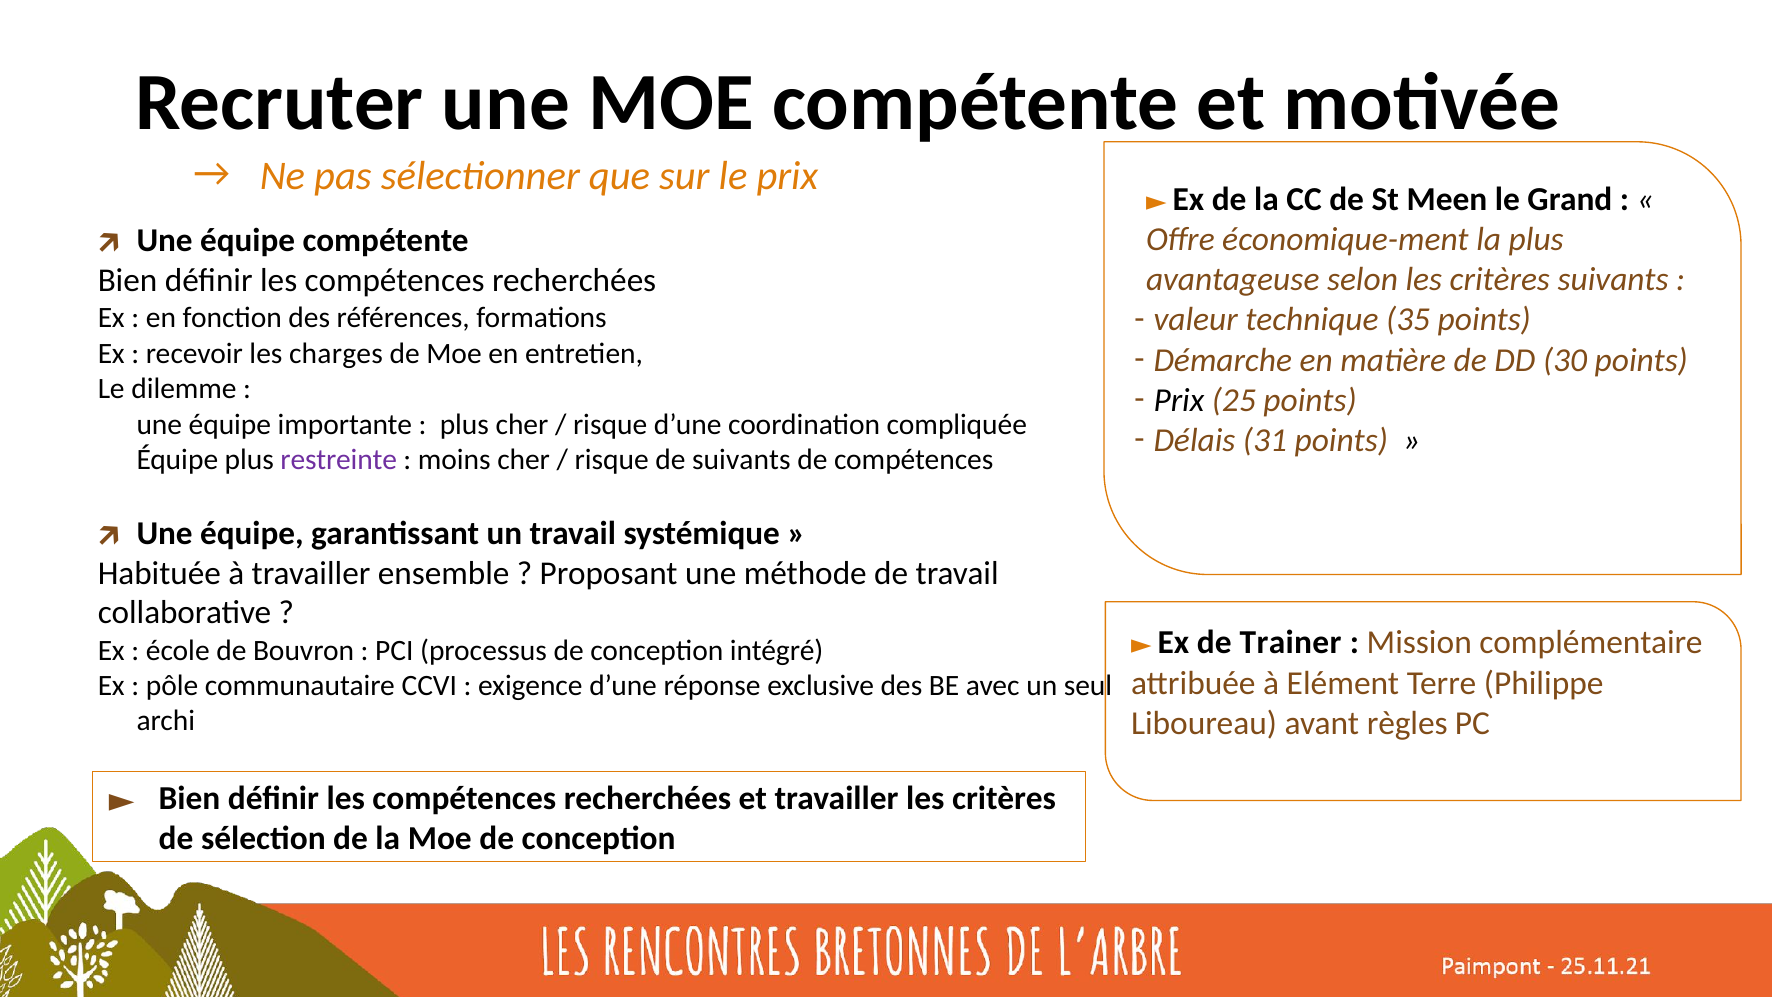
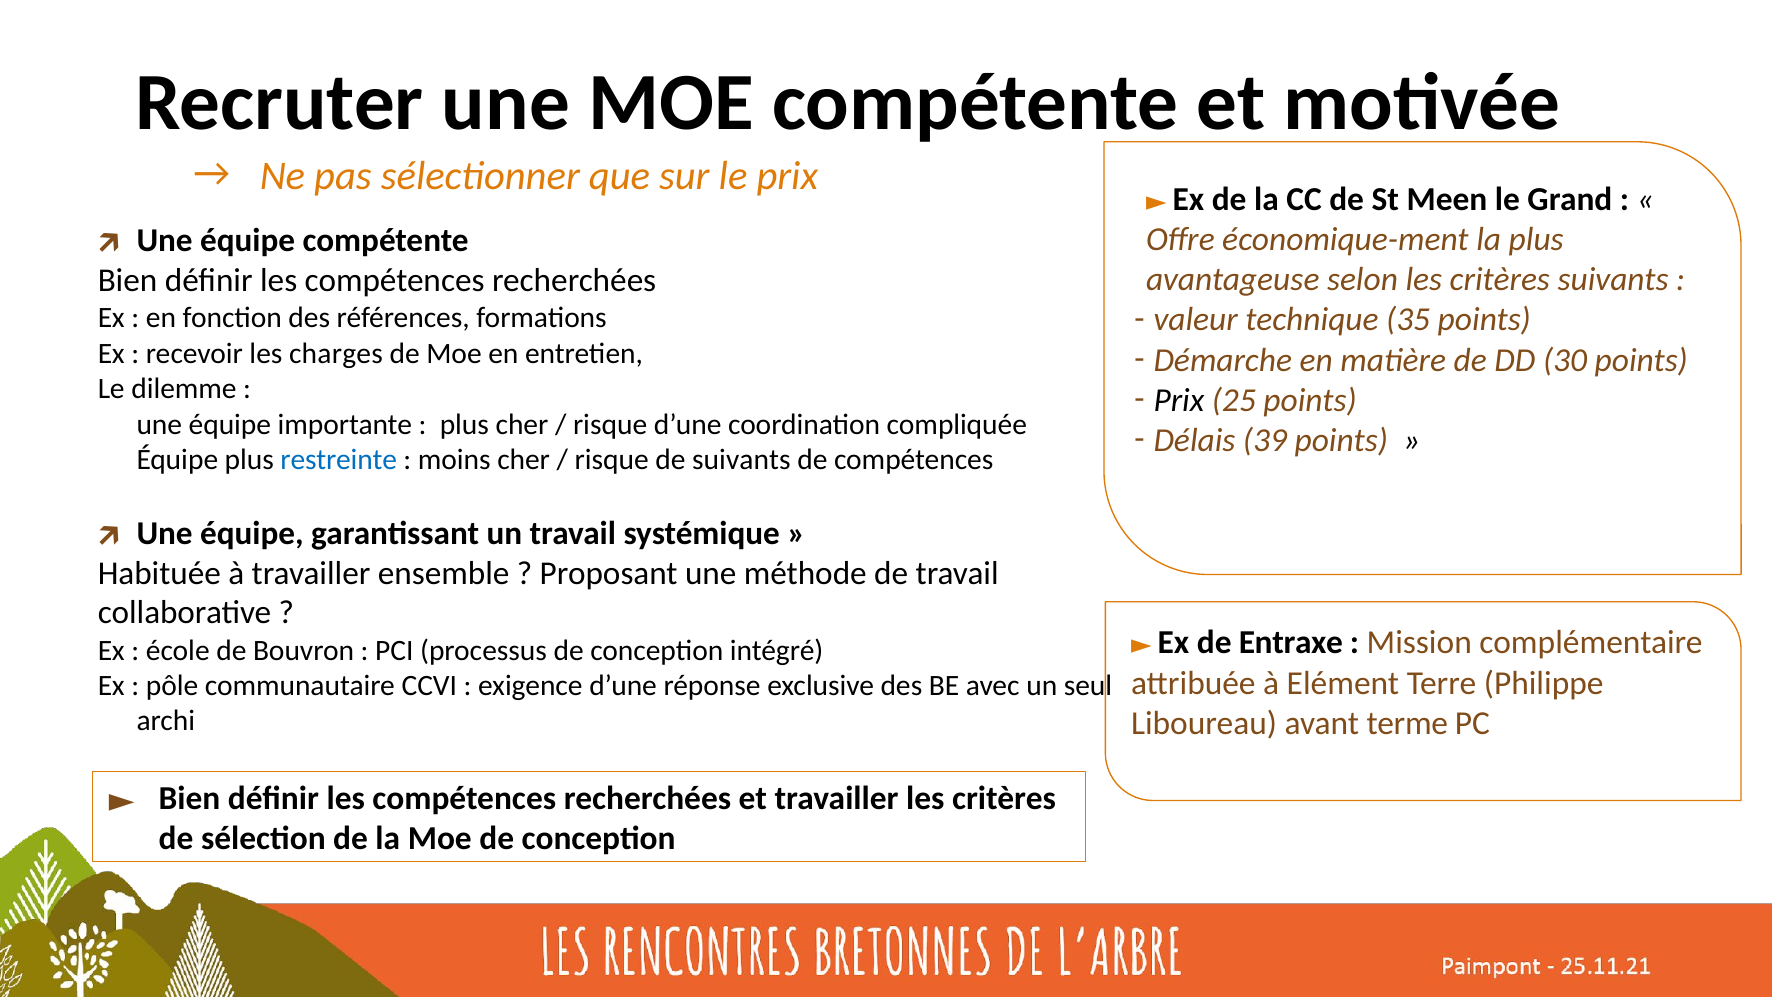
31: 31 -> 39
restreinte colour: purple -> blue
Trainer: Trainer -> Entraxe
règles: règles -> terme
